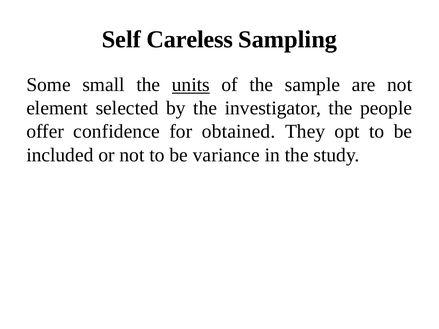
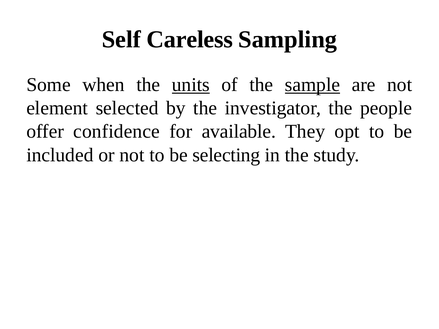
small: small -> when
sample underline: none -> present
obtained: obtained -> available
variance: variance -> selecting
